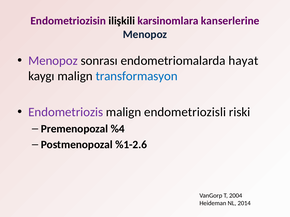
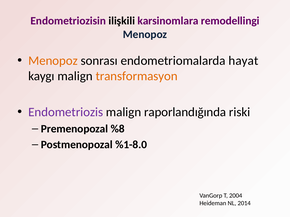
kanserlerine: kanserlerine -> remodellingi
Menopoz at (53, 61) colour: purple -> orange
transformasyon colour: blue -> orange
endometriozisli: endometriozisli -> raporlandığında
%4: %4 -> %8
%1-2.6: %1-2.6 -> %1-8.0
